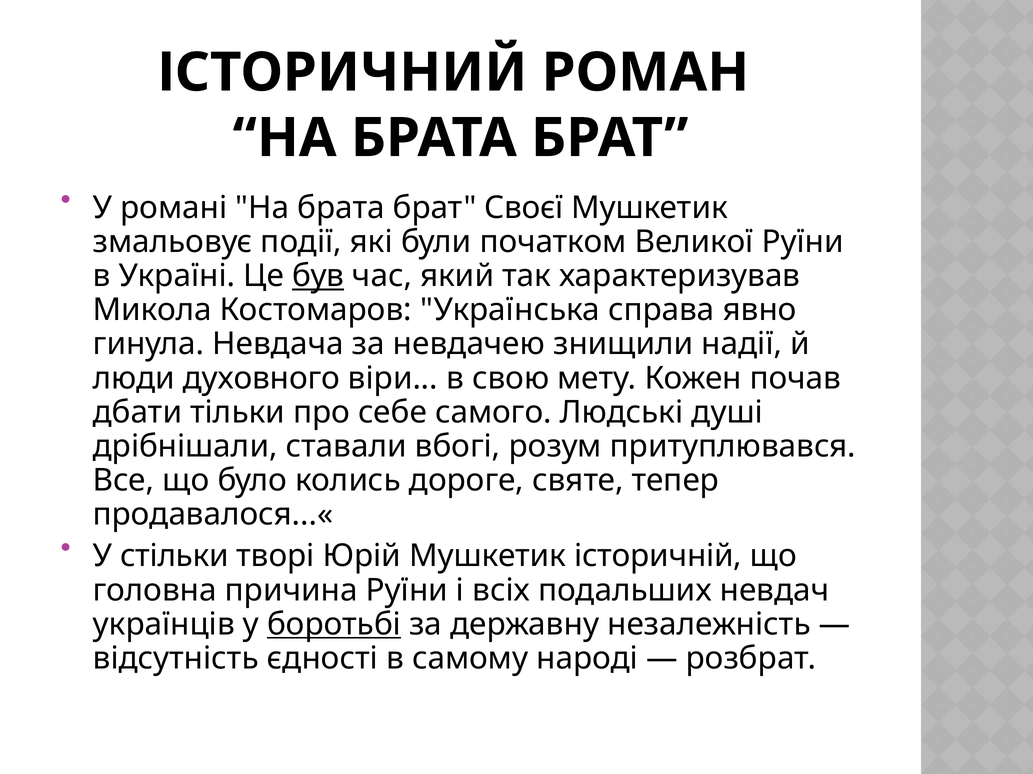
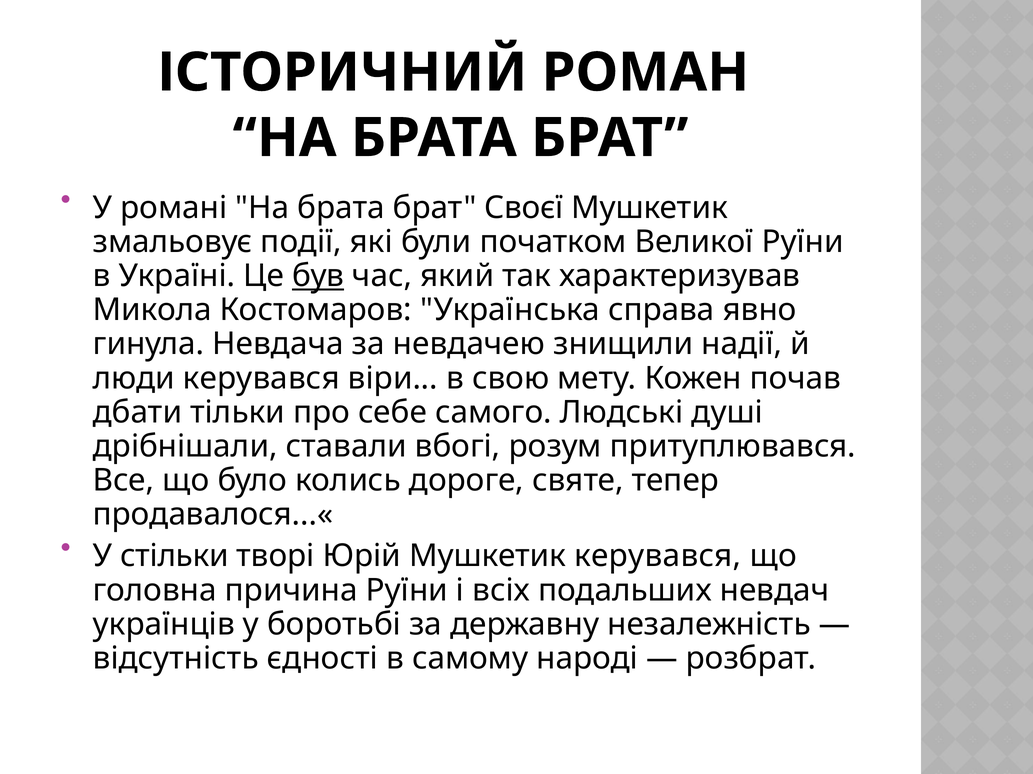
люди духовного: духовного -> керувався
Мушкетик історичній: історичній -> керувався
боротьбі underline: present -> none
